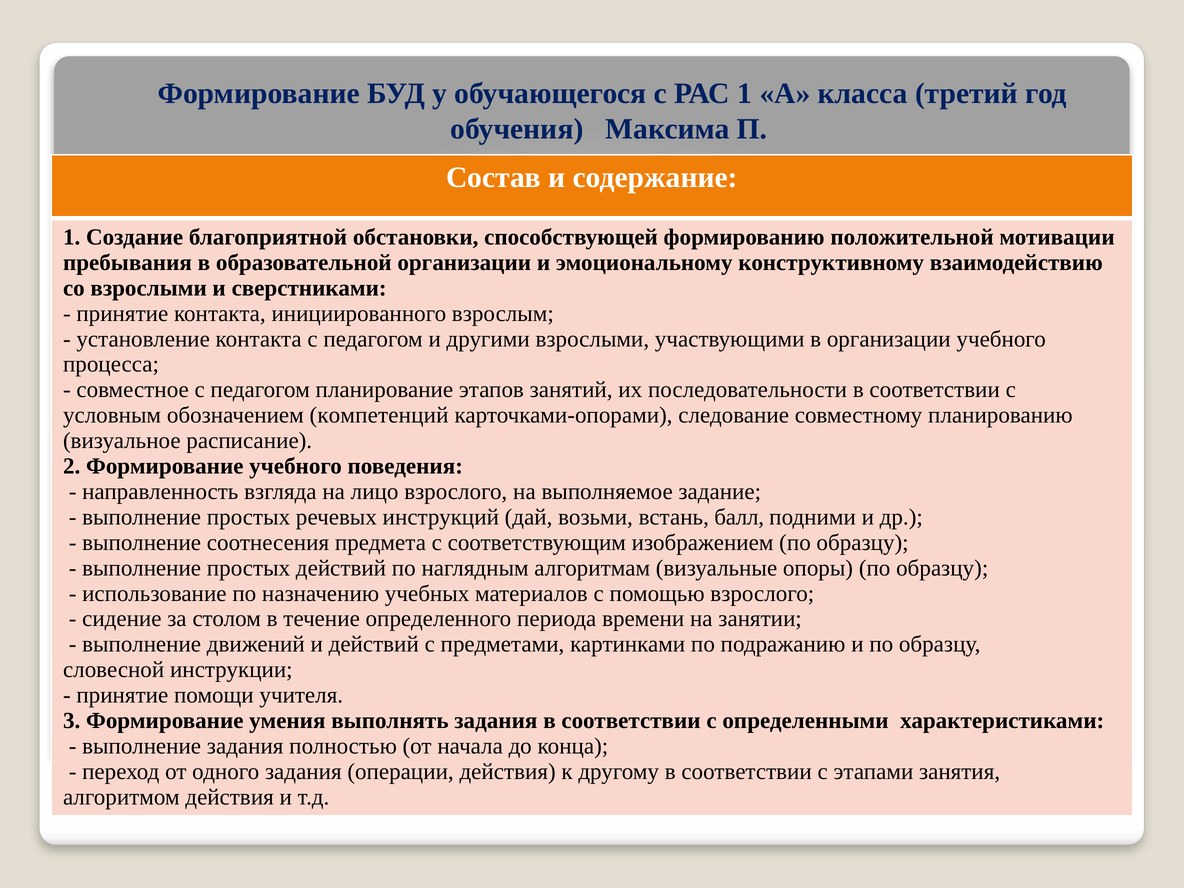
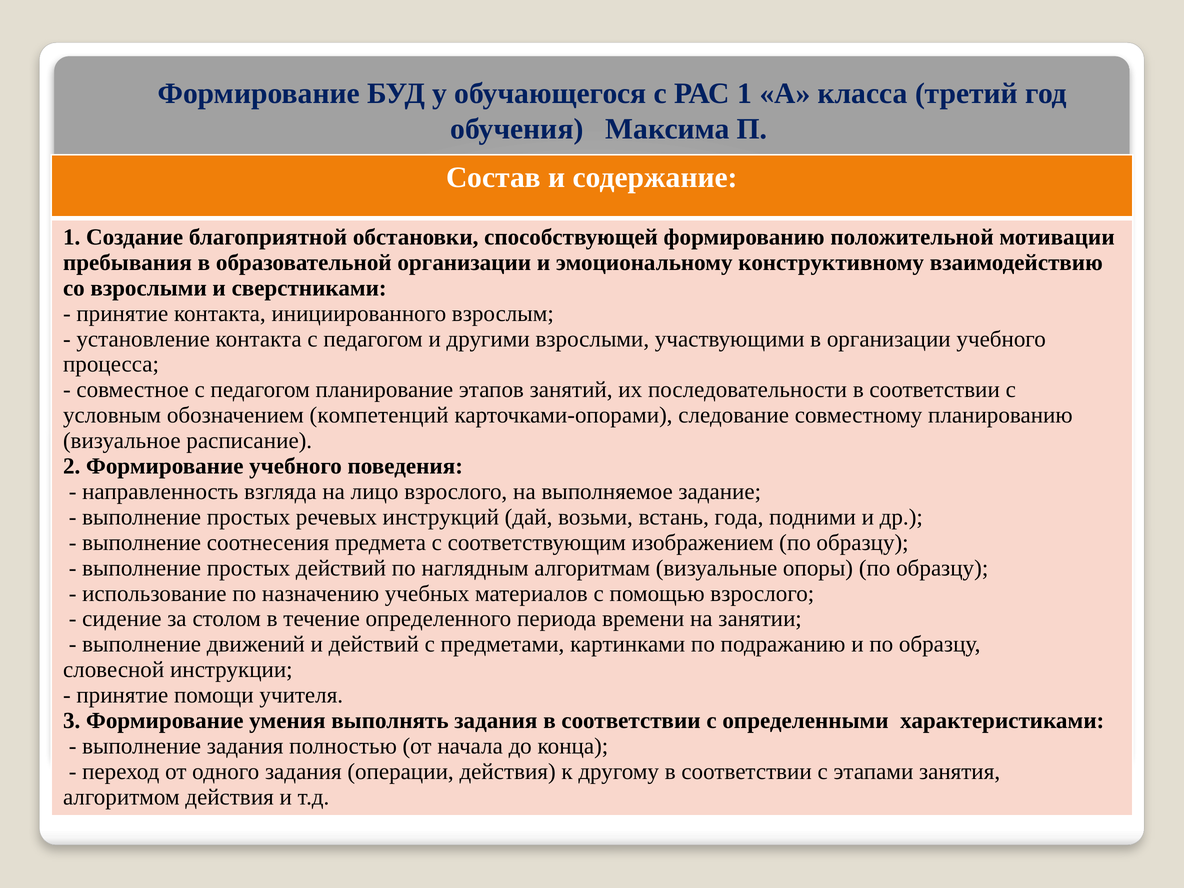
балл: балл -> года
